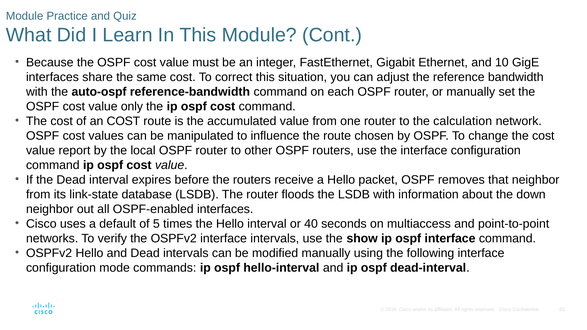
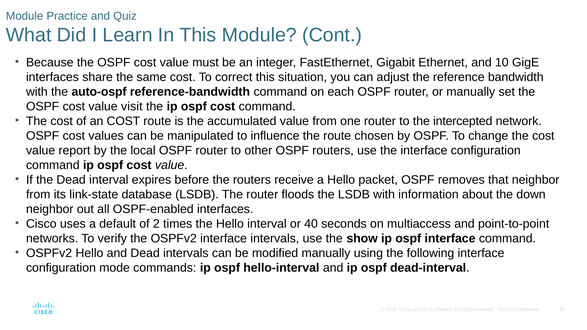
only: only -> visit
calculation: calculation -> intercepted
5: 5 -> 2
